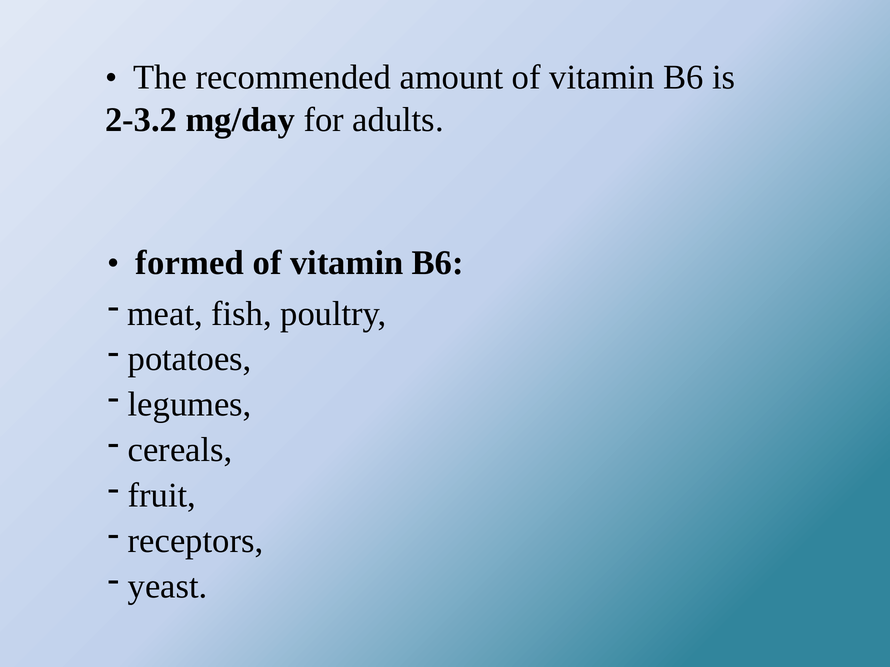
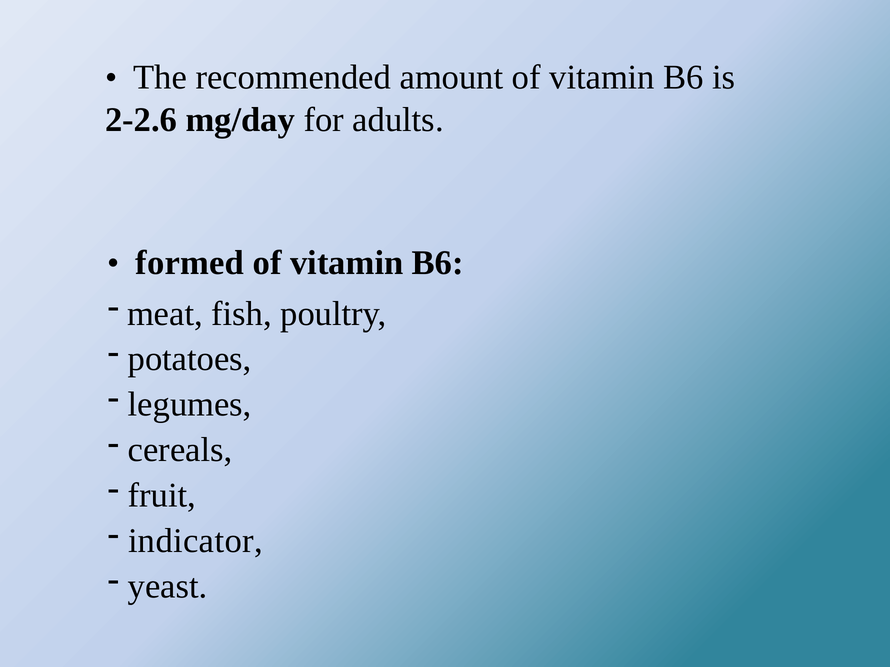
2-3.2: 2-3.2 -> 2-2.6
receptors: receptors -> indicator
